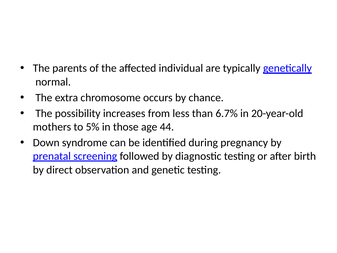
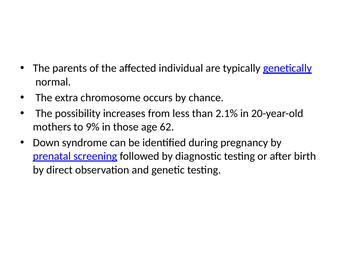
6.7%: 6.7% -> 2.1%
5%: 5% -> 9%
44: 44 -> 62
